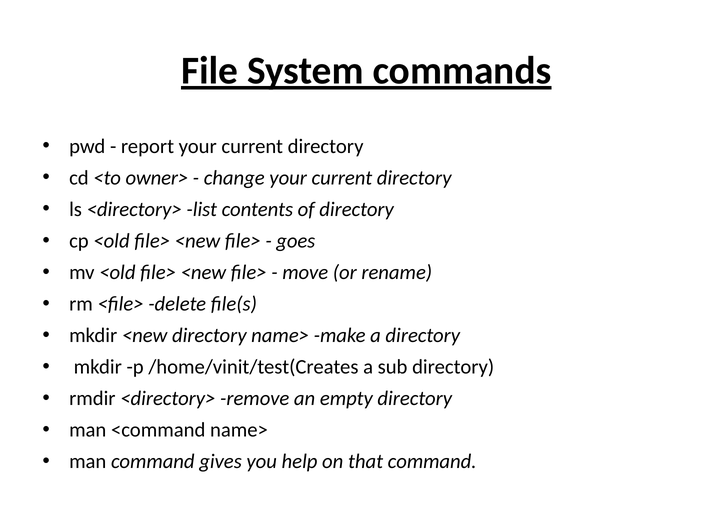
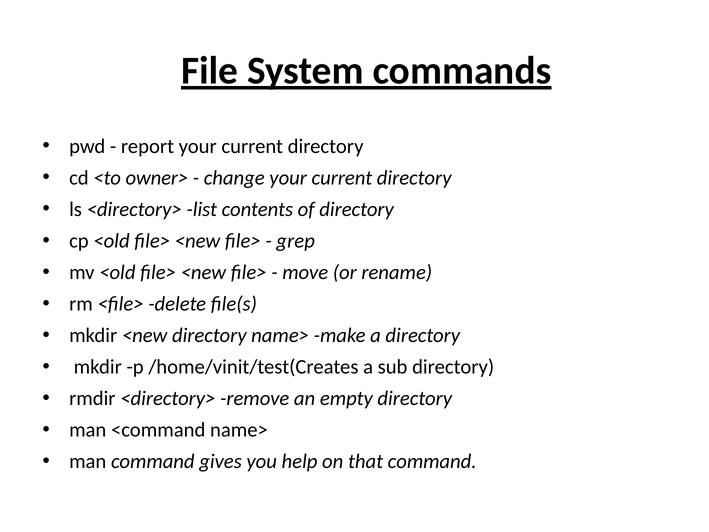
goes: goes -> grep
